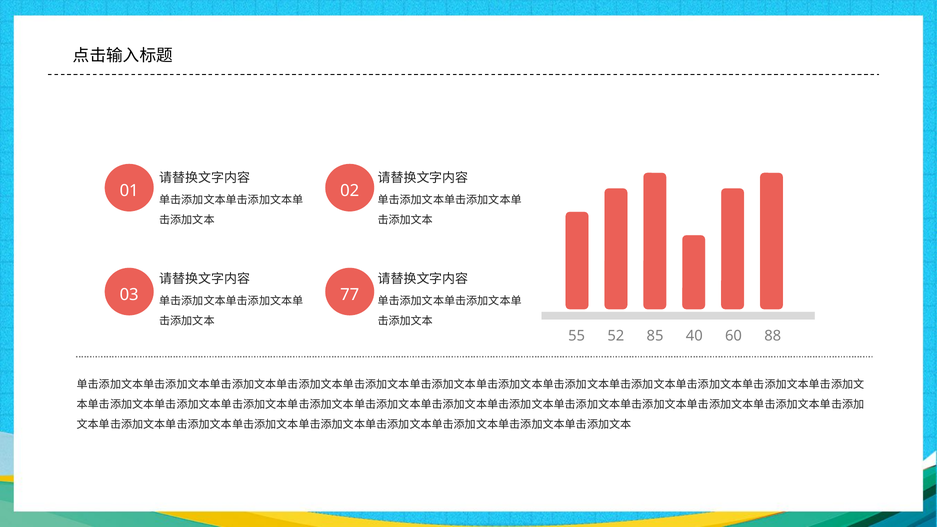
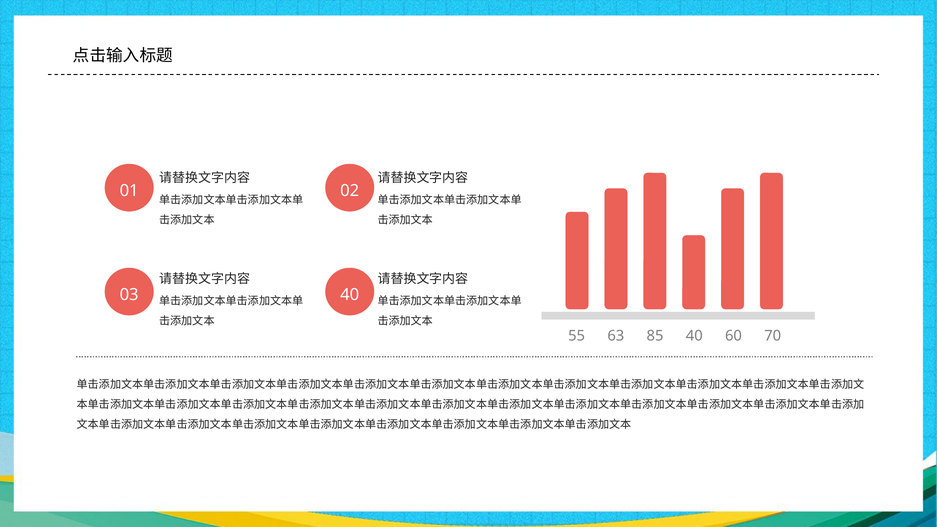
03 77: 77 -> 40
52: 52 -> 63
88: 88 -> 70
